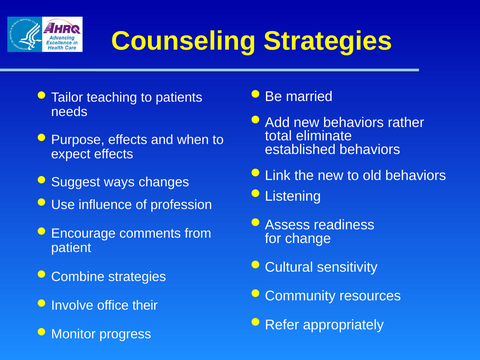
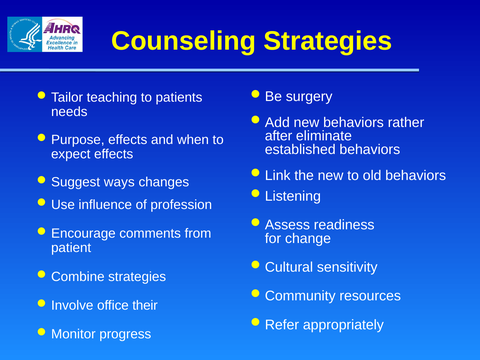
married: married -> surgery
total: total -> after
